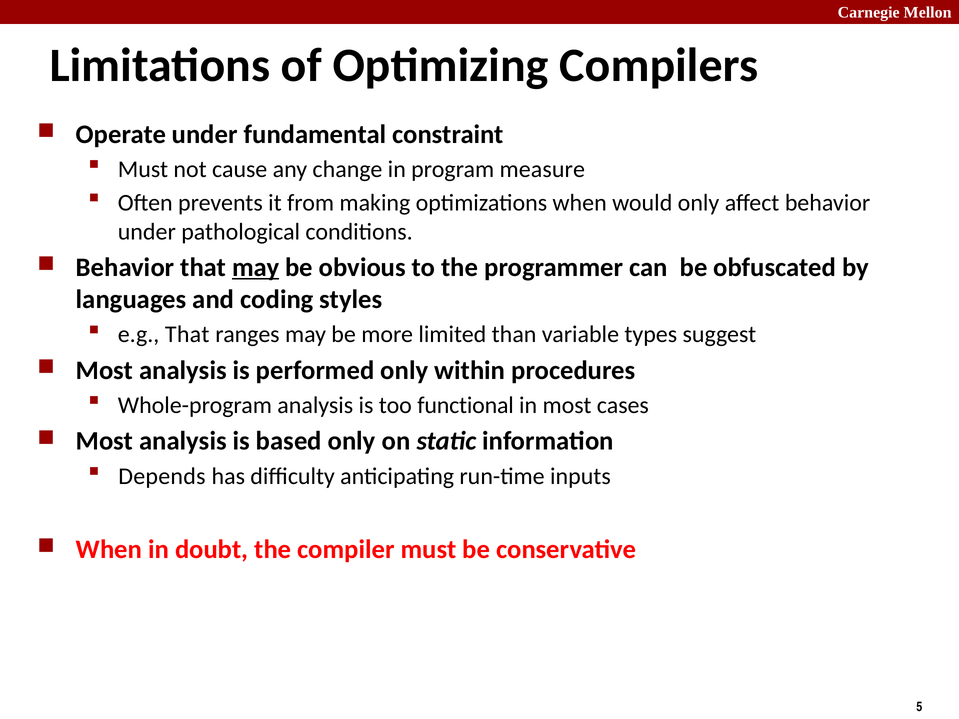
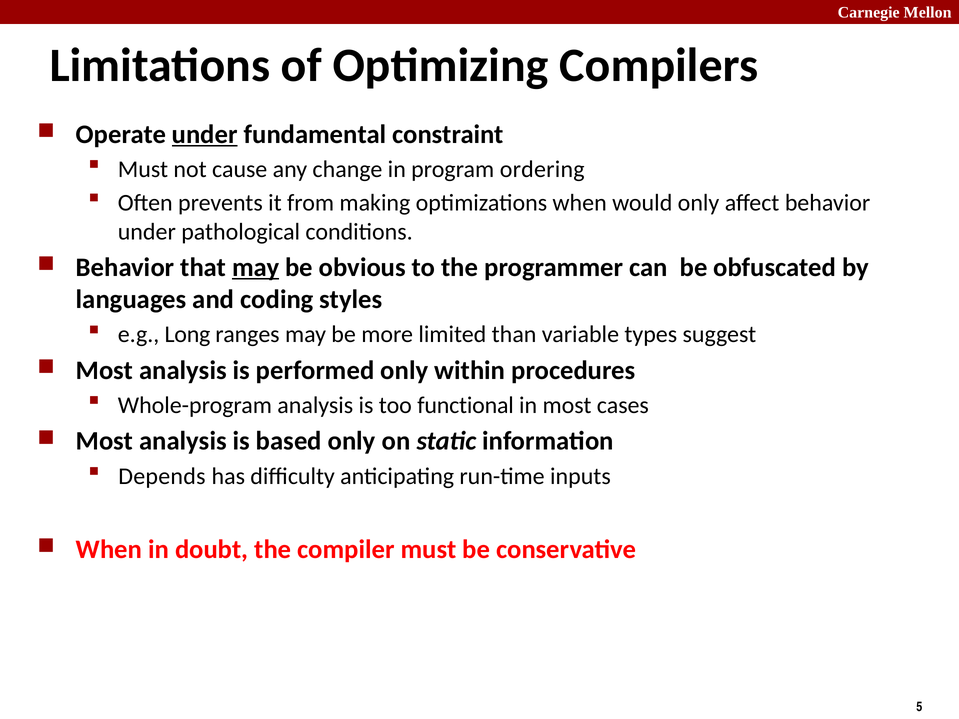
under at (205, 134) underline: none -> present
measure: measure -> ordering
e.g That: That -> Long
